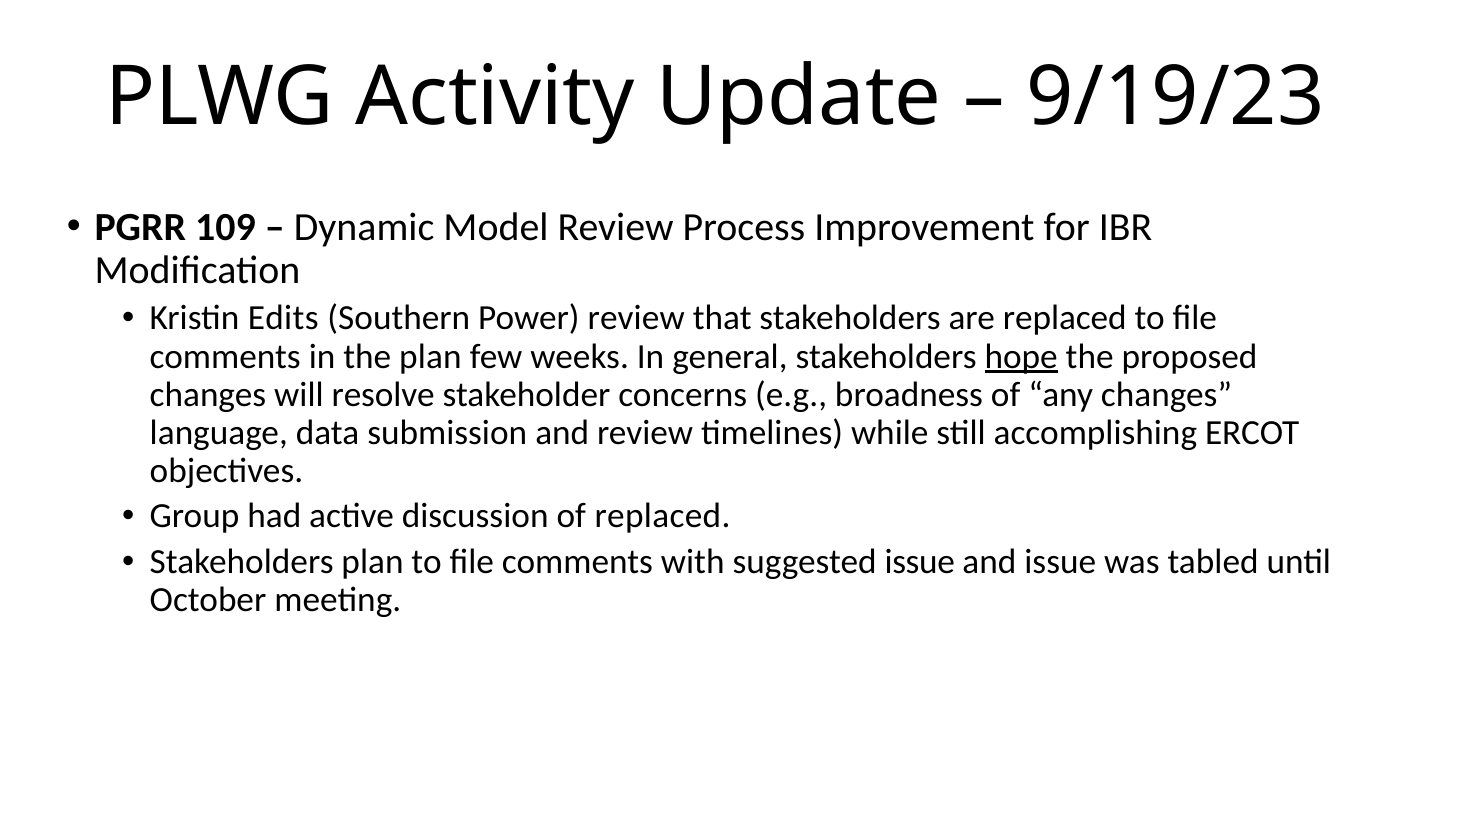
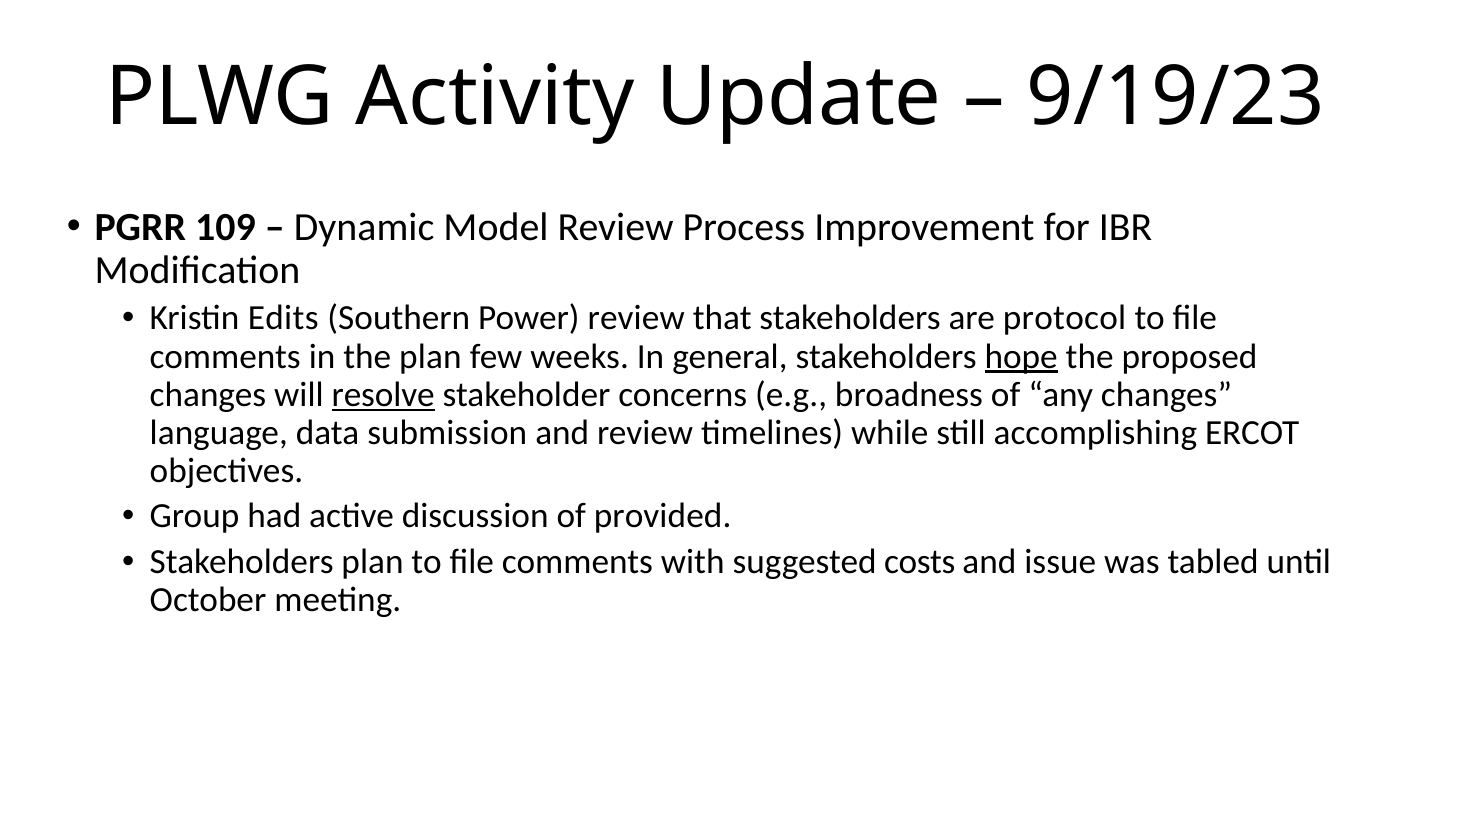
are replaced: replaced -> protocol
resolve underline: none -> present
of replaced: replaced -> provided
suggested issue: issue -> costs
